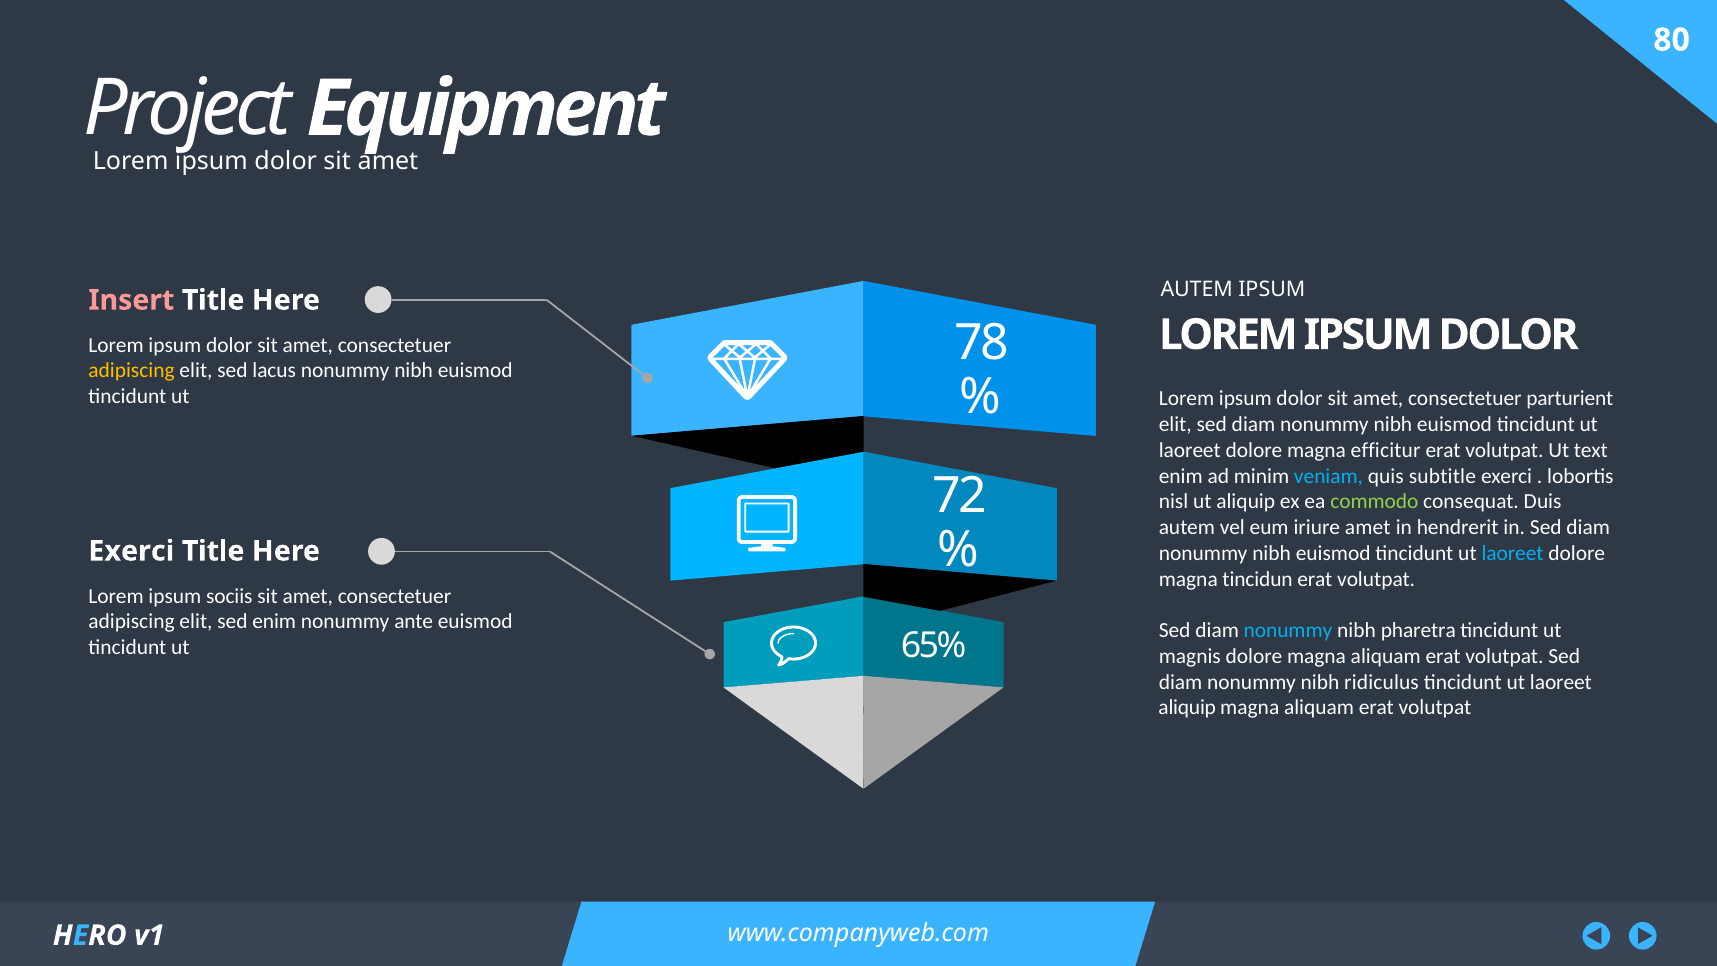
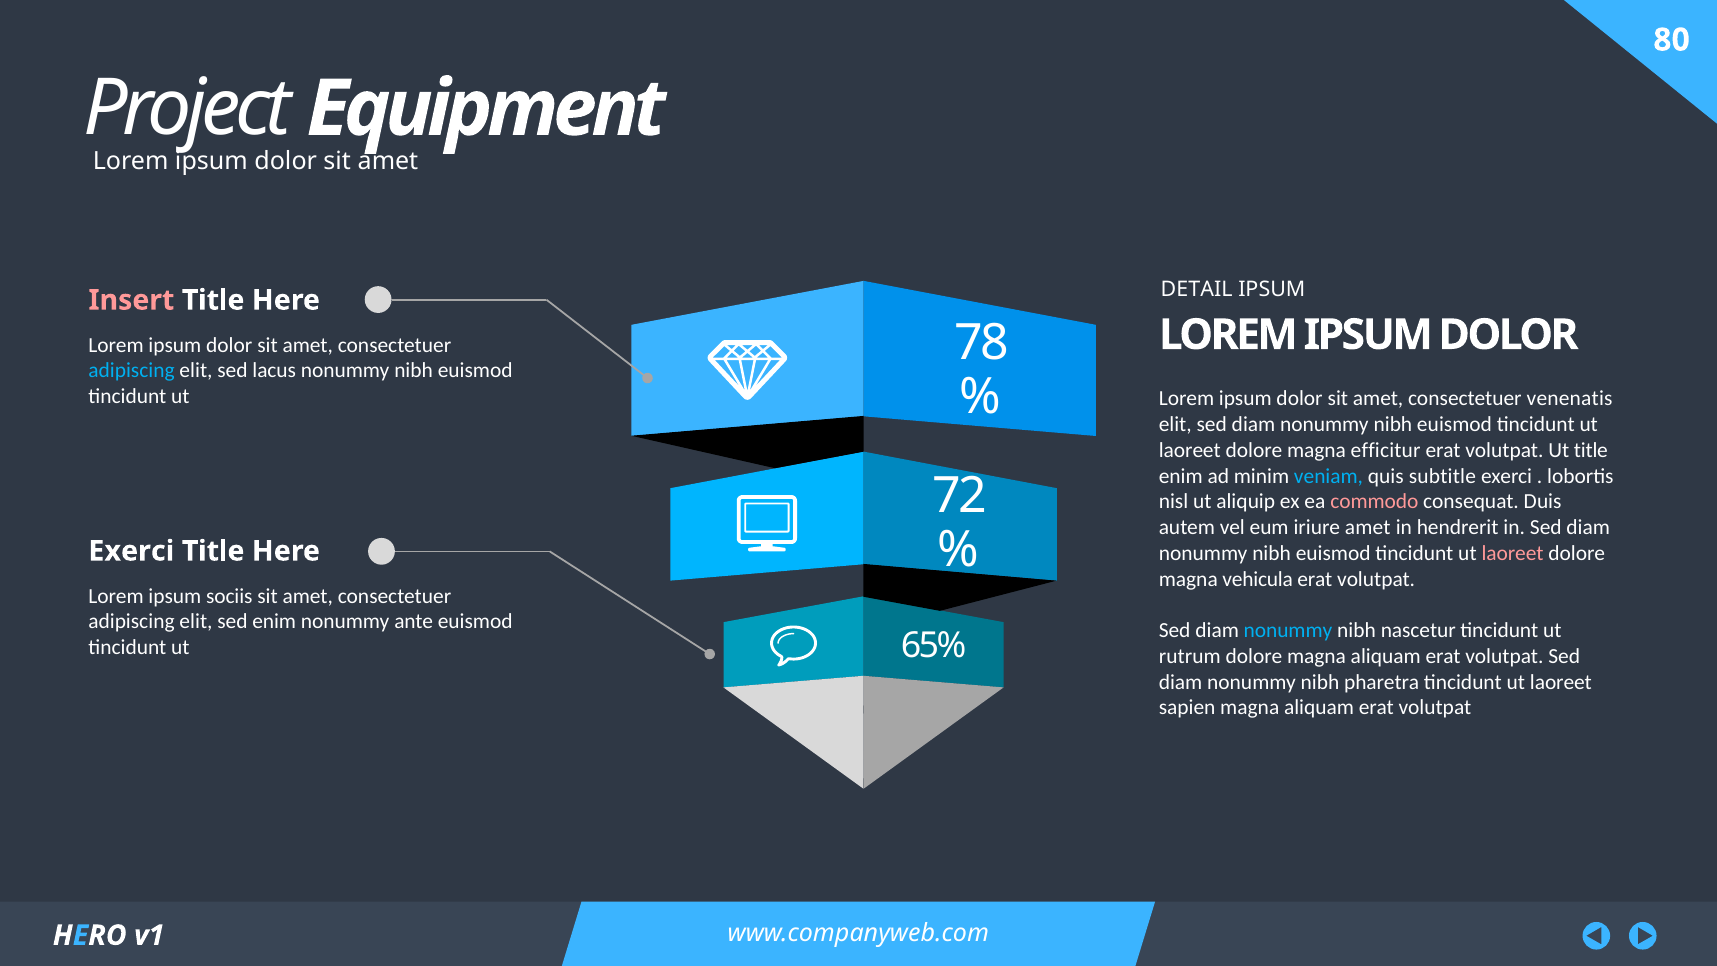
AUTEM at (1197, 290): AUTEM -> DETAIL
adipiscing at (132, 371) colour: yellow -> light blue
parturient: parturient -> venenatis
Ut text: text -> title
commodo colour: light green -> pink
laoreet at (1513, 553) colour: light blue -> pink
tincidun: tincidun -> vehicula
pharetra: pharetra -> nascetur
magnis: magnis -> rutrum
ridiculus: ridiculus -> pharetra
aliquip at (1187, 708): aliquip -> sapien
